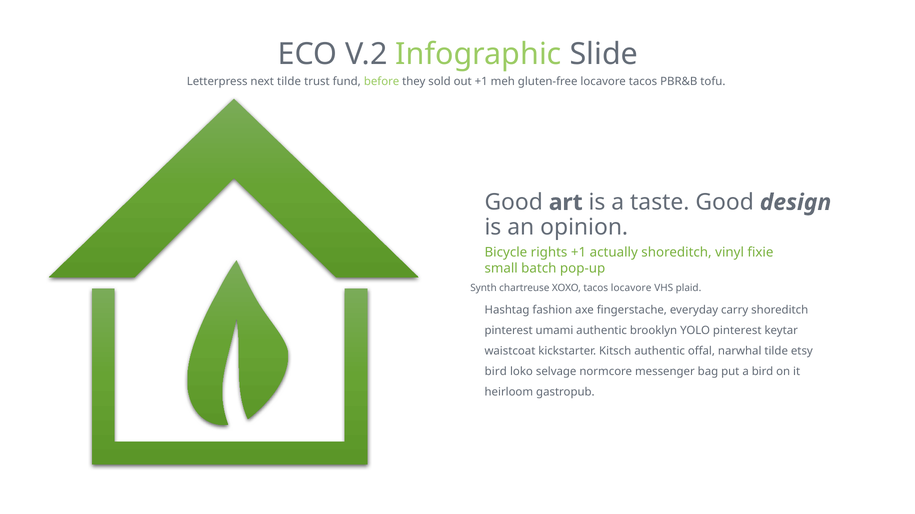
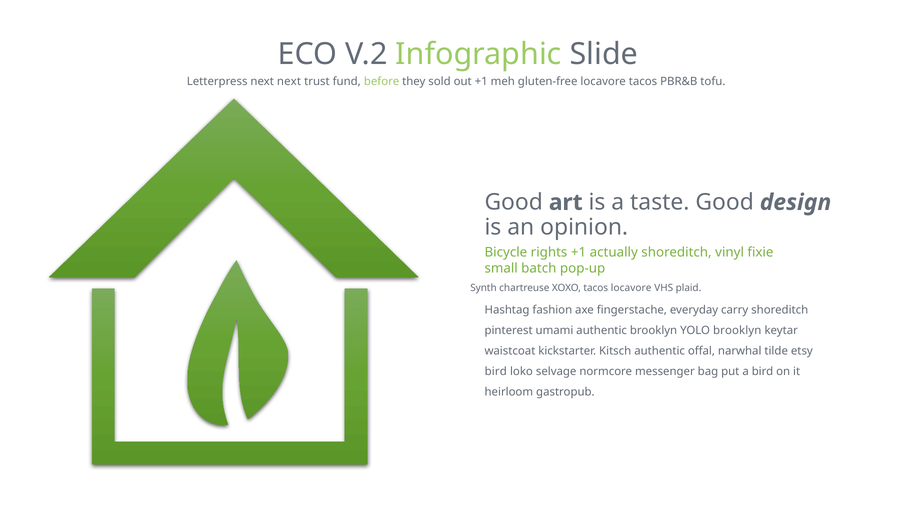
next tilde: tilde -> next
YOLO pinterest: pinterest -> brooklyn
